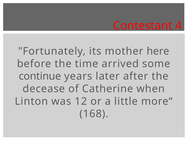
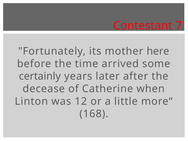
4: 4 -> 7
continue: continue -> certainly
